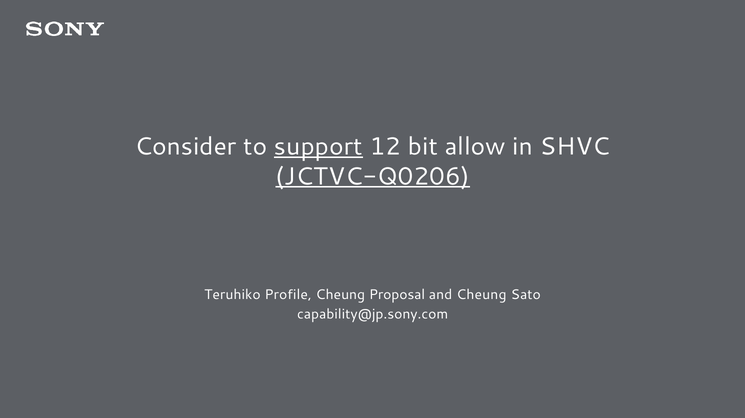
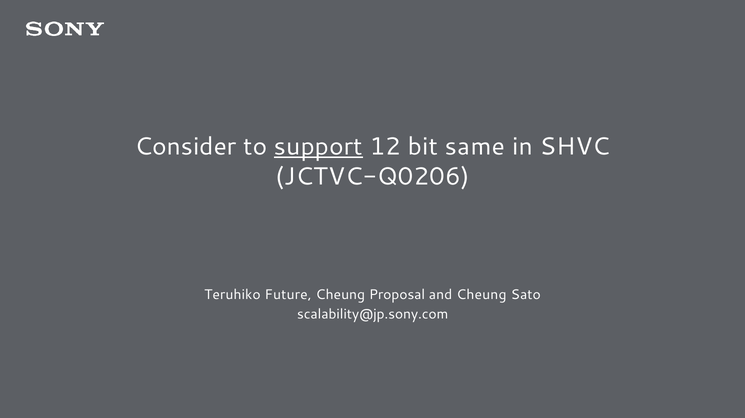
allow: allow -> same
JCTVC-Q0206 underline: present -> none
Profile: Profile -> Future
capability@jp.sony.com: capability@jp.sony.com -> scalability@jp.sony.com
